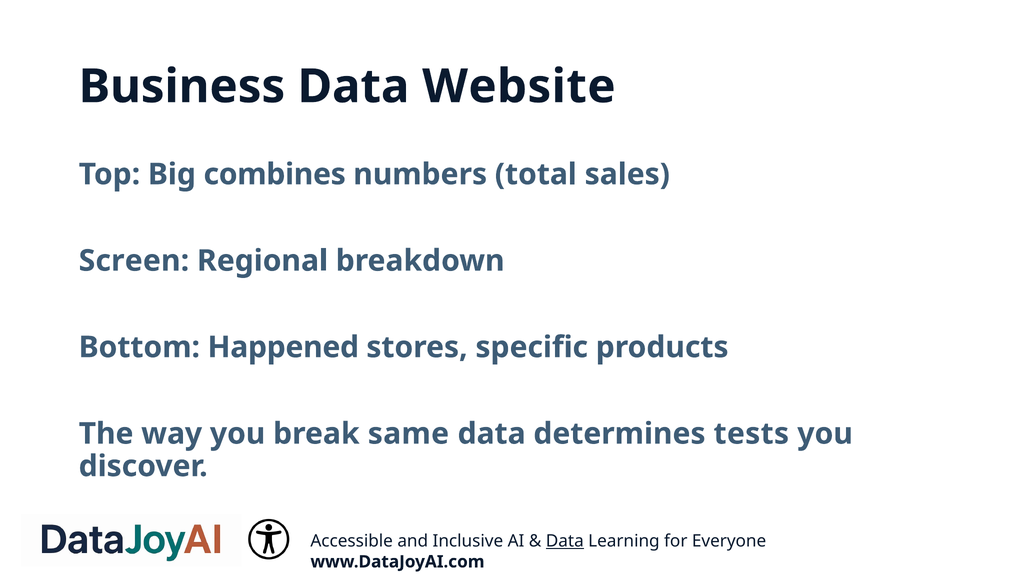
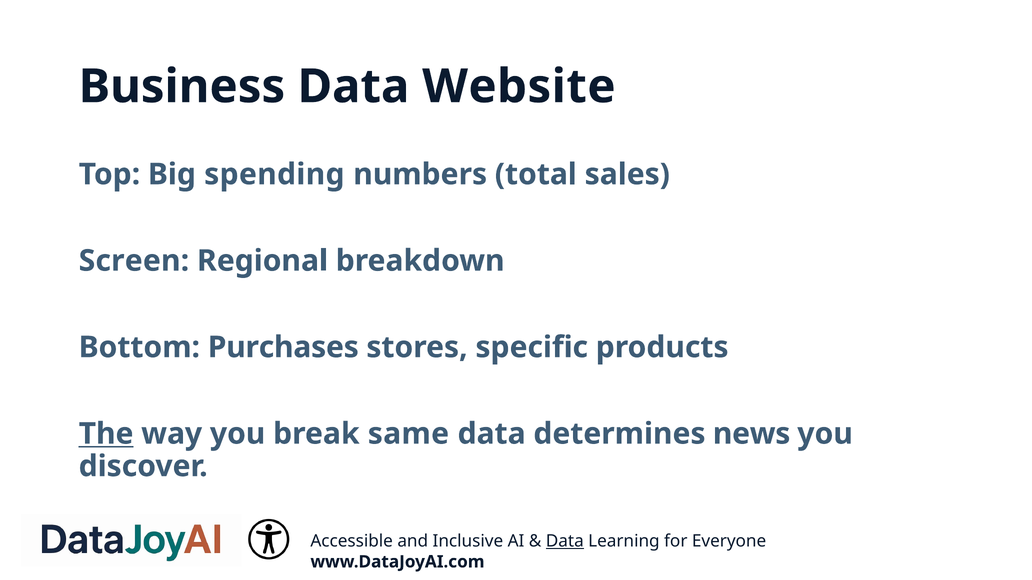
combines: combines -> spending
Happened: Happened -> Purchases
The underline: none -> present
tests: tests -> news
